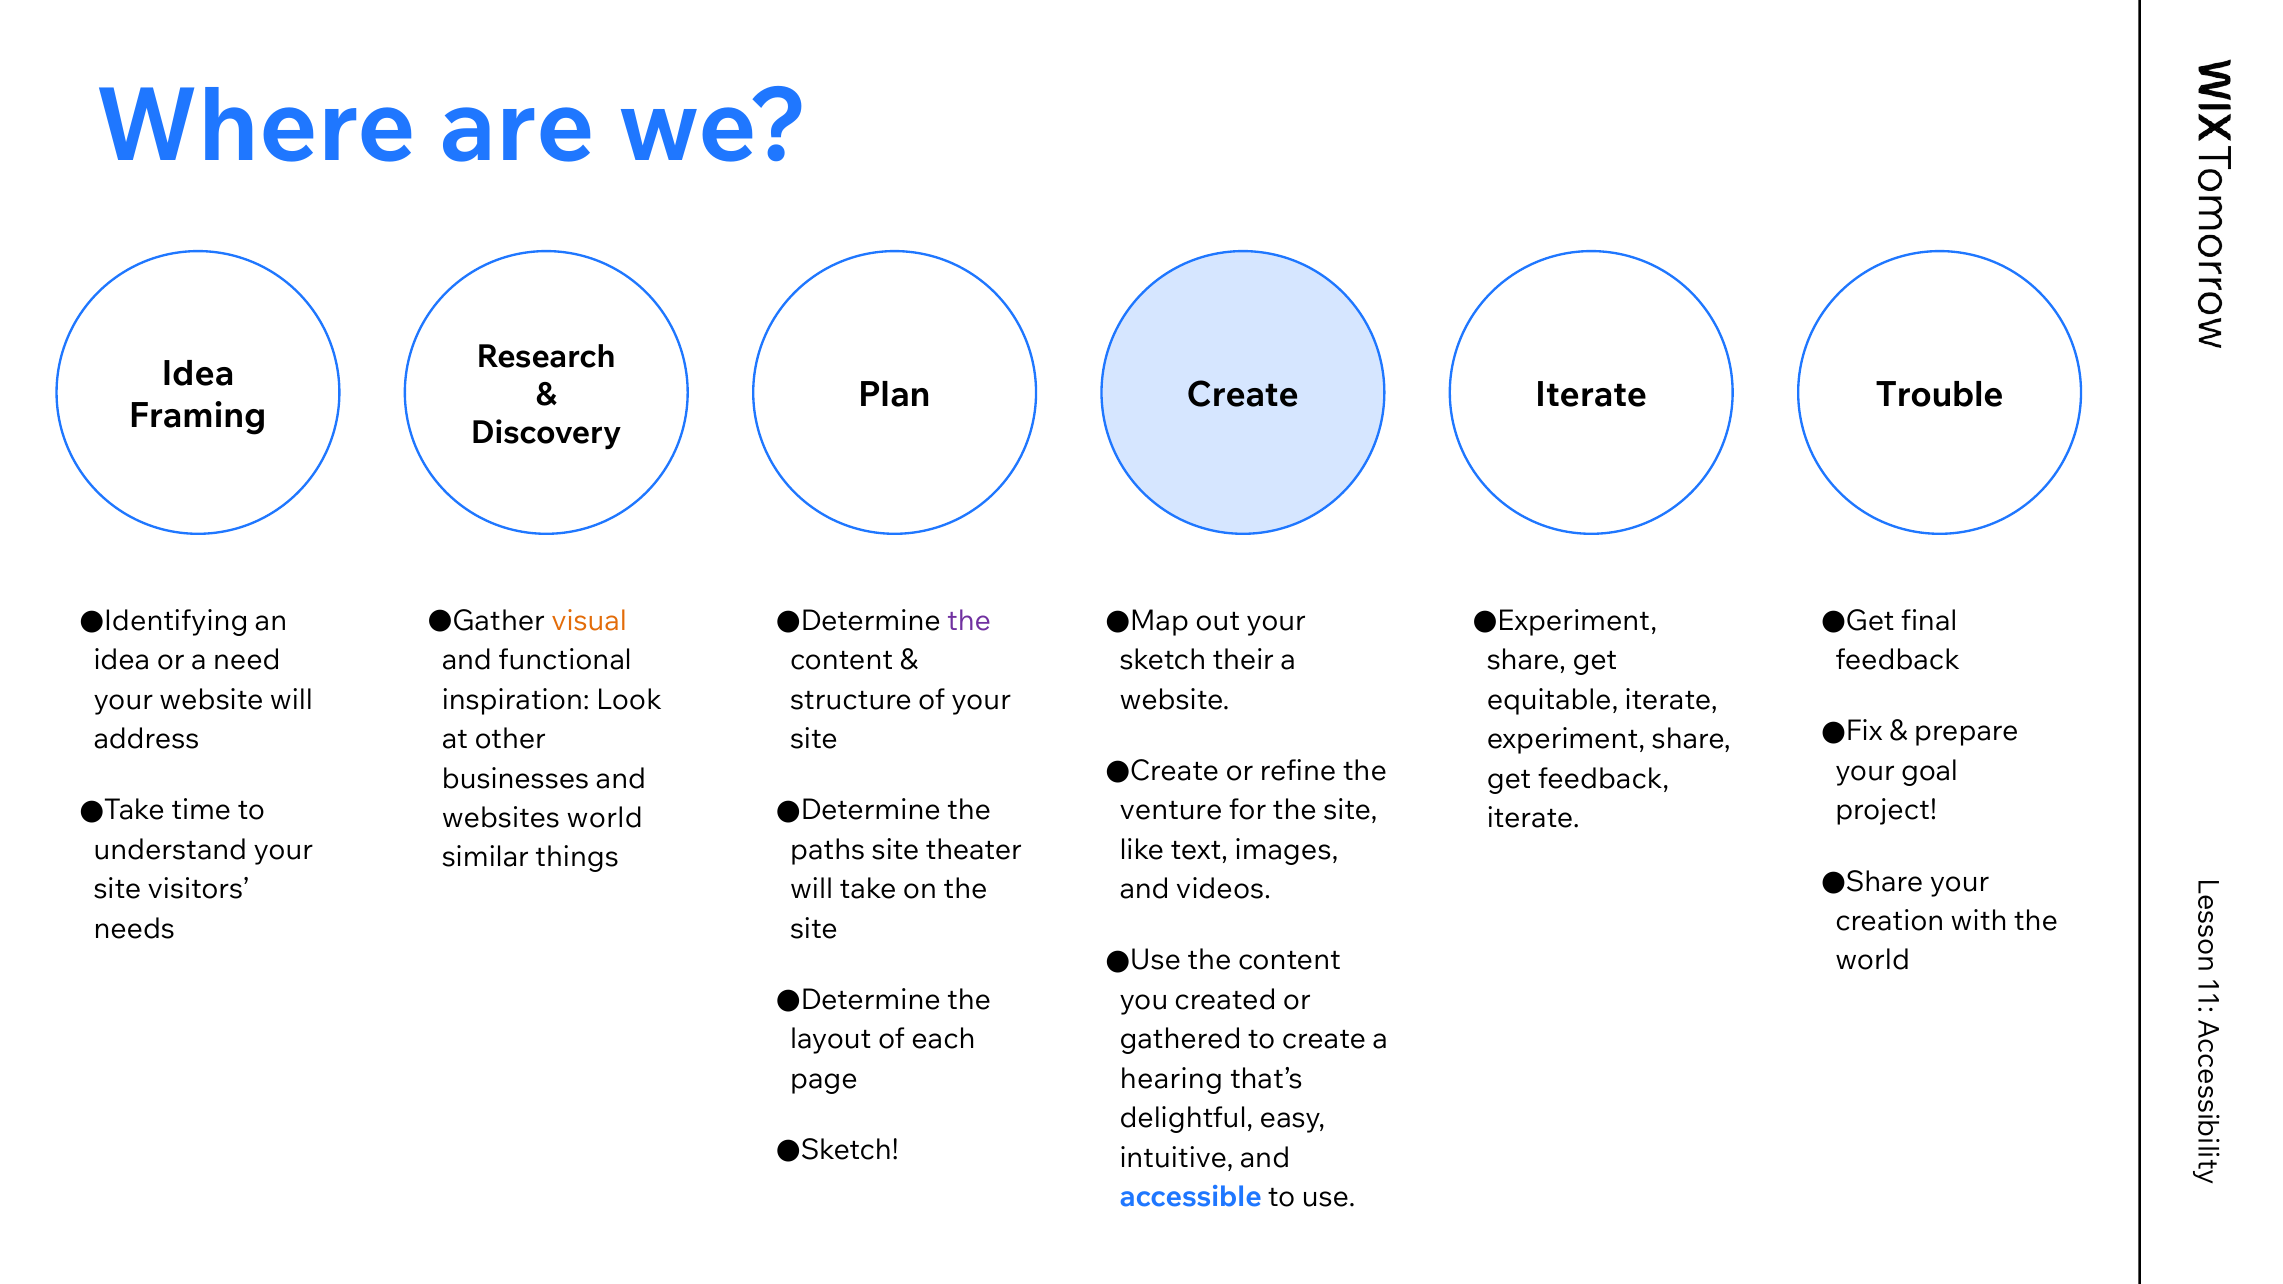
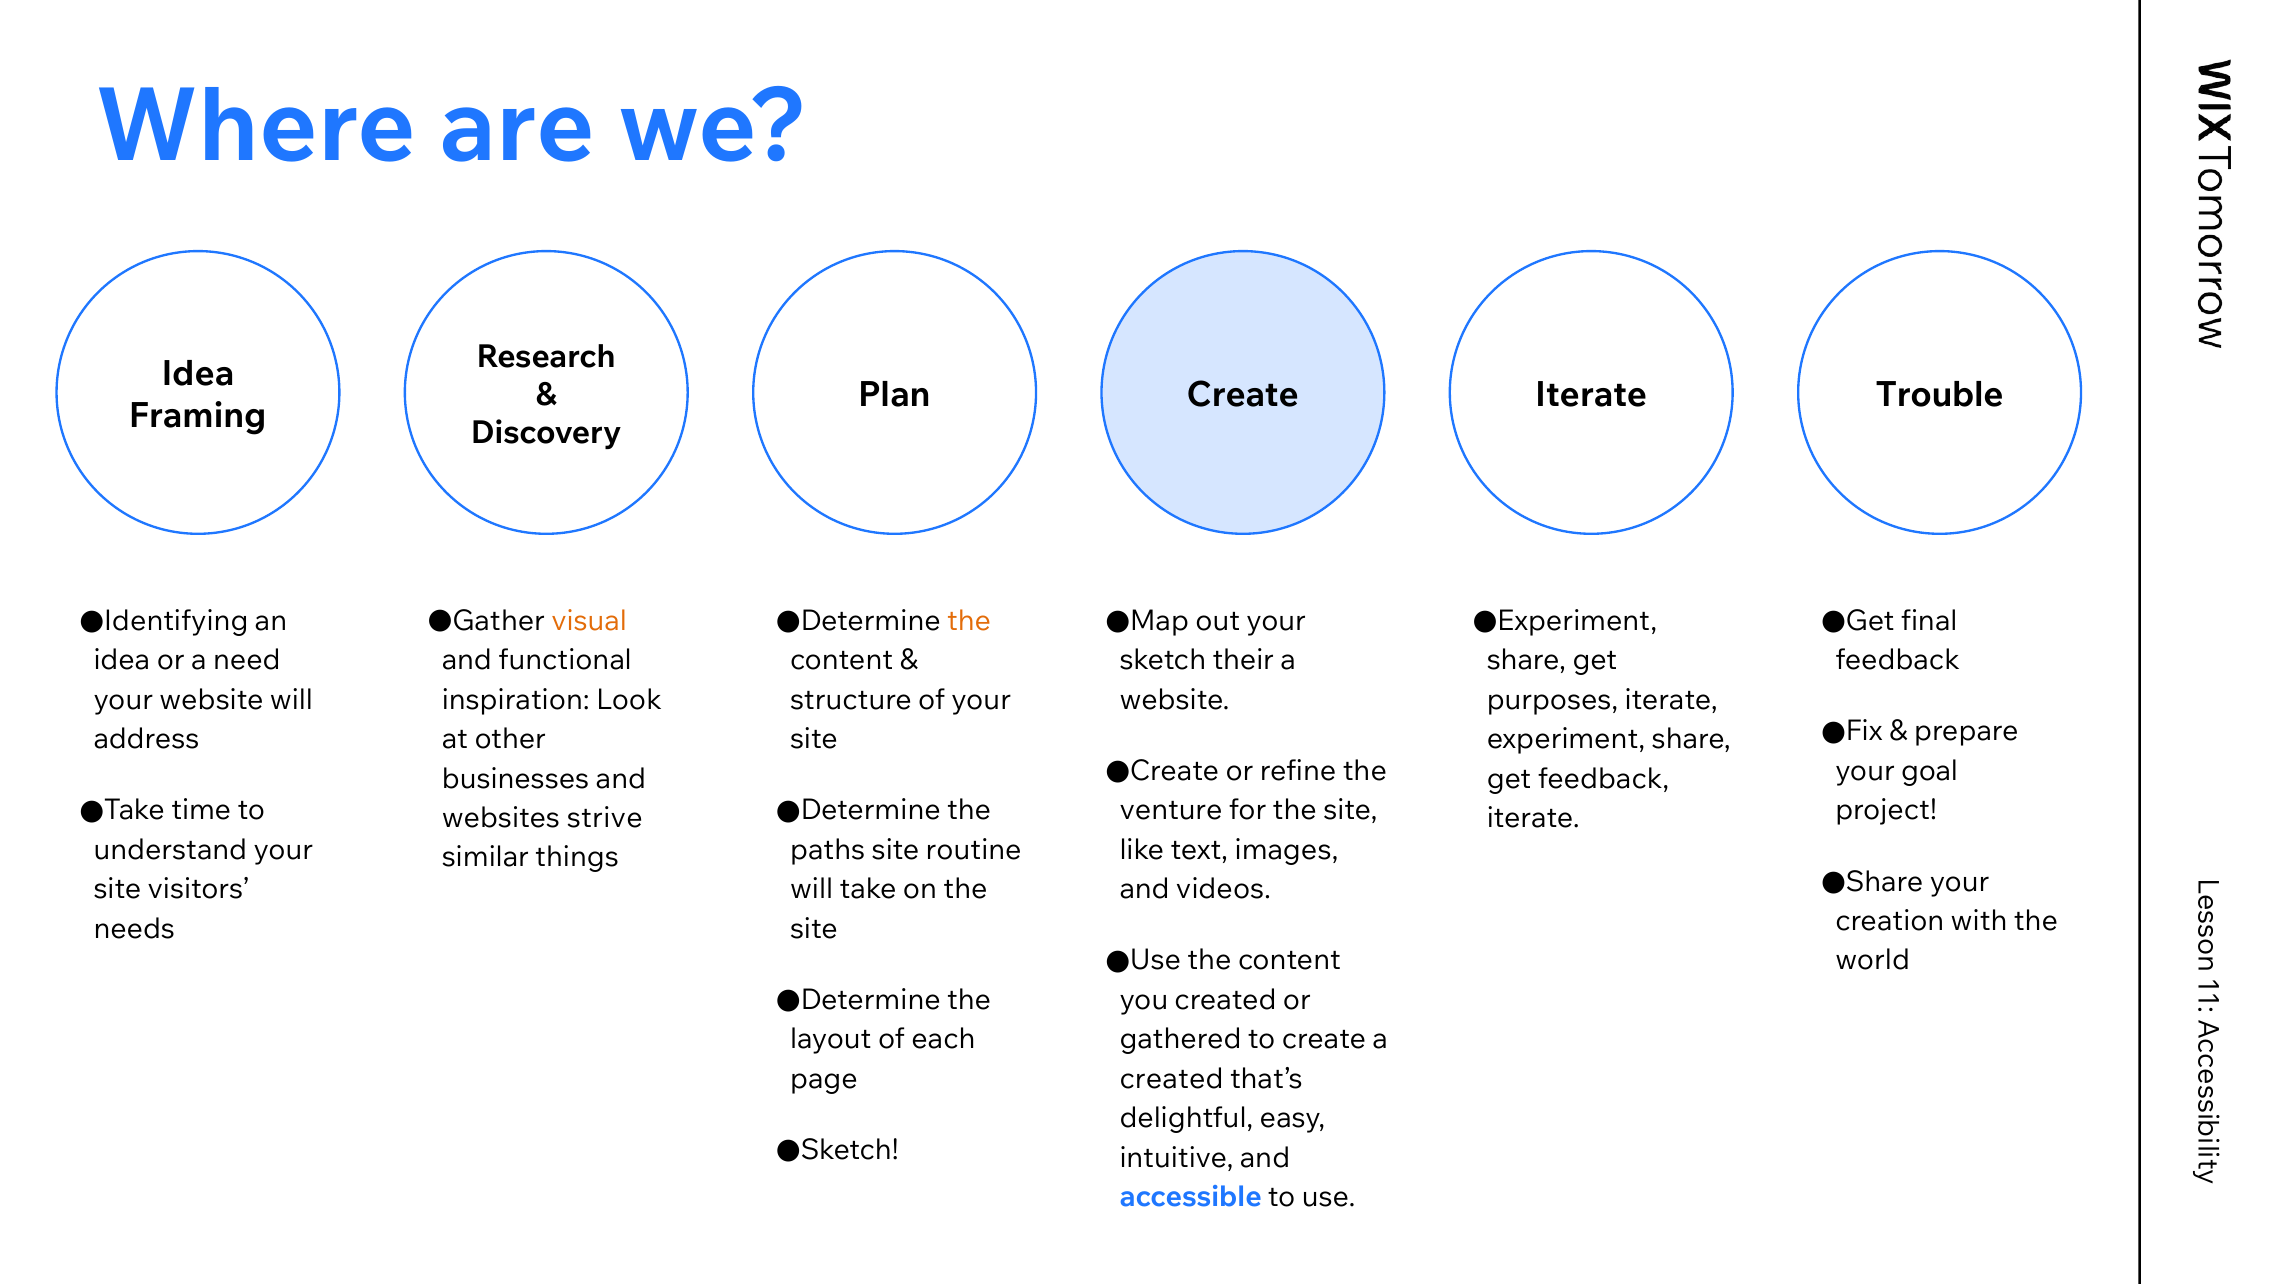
the at (969, 621) colour: purple -> orange
equitable: equitable -> purposes
websites world: world -> strive
theater: theater -> routine
hearing at (1171, 1079): hearing -> created
